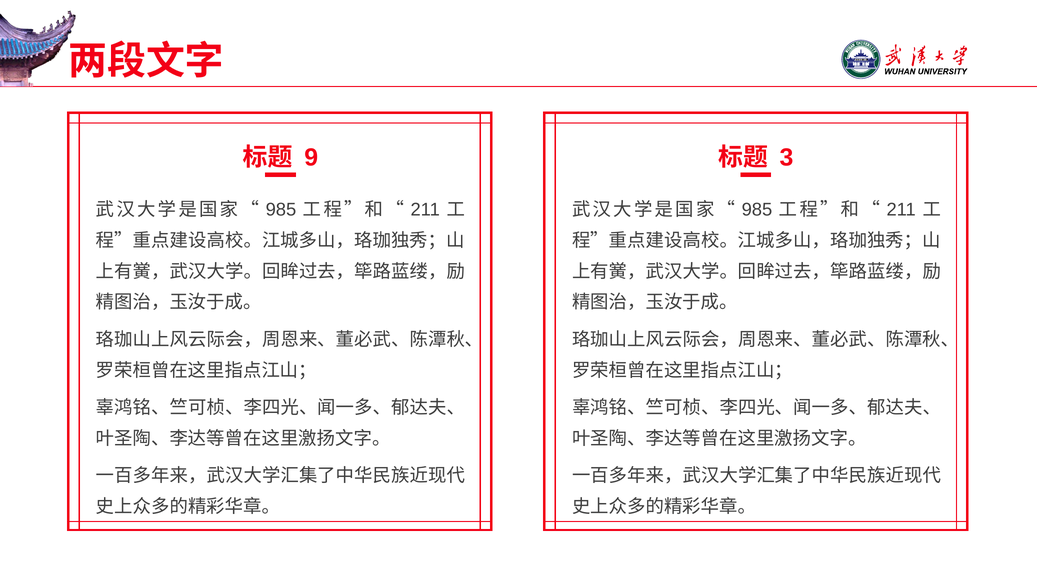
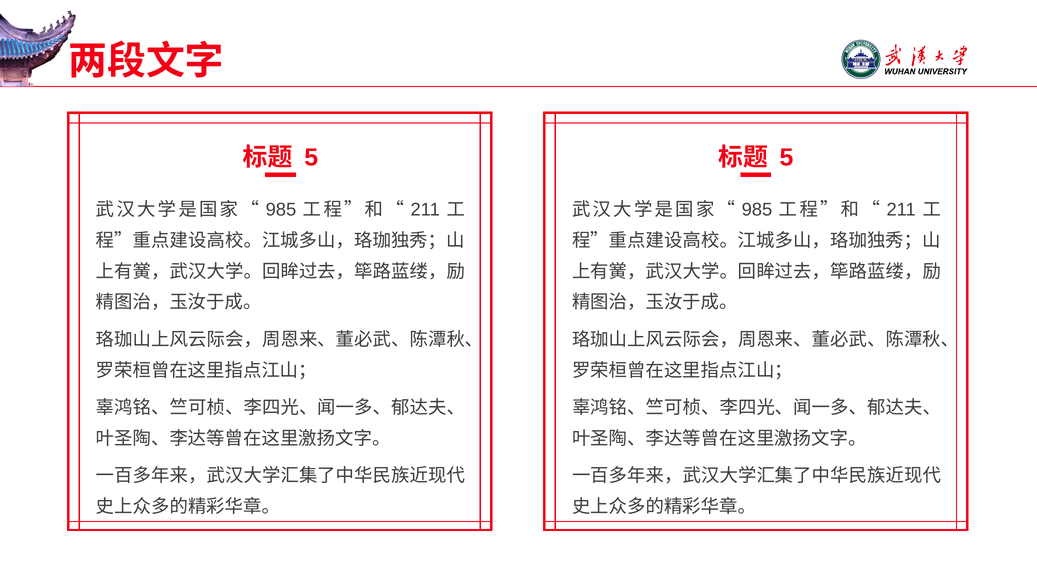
9 at (311, 158): 9 -> 5
3 at (786, 158): 3 -> 5
